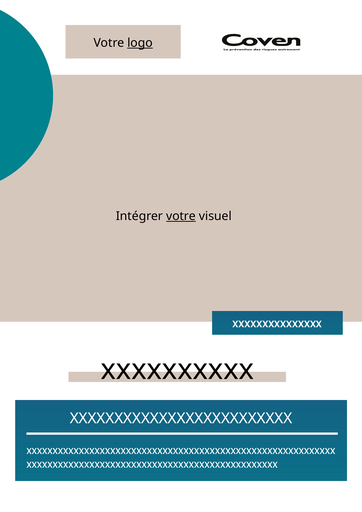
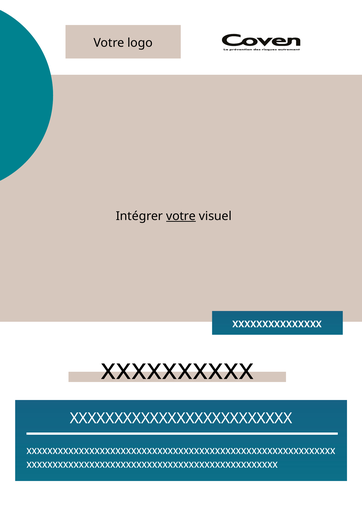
logo underline: present -> none
